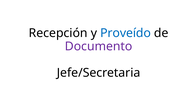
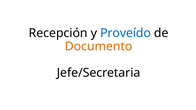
Documento colour: purple -> orange
